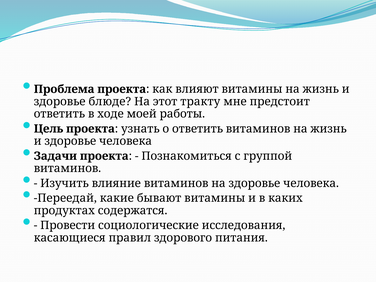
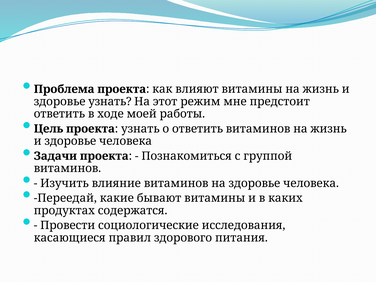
здоровье блюде: блюде -> узнать
тракту: тракту -> режим
